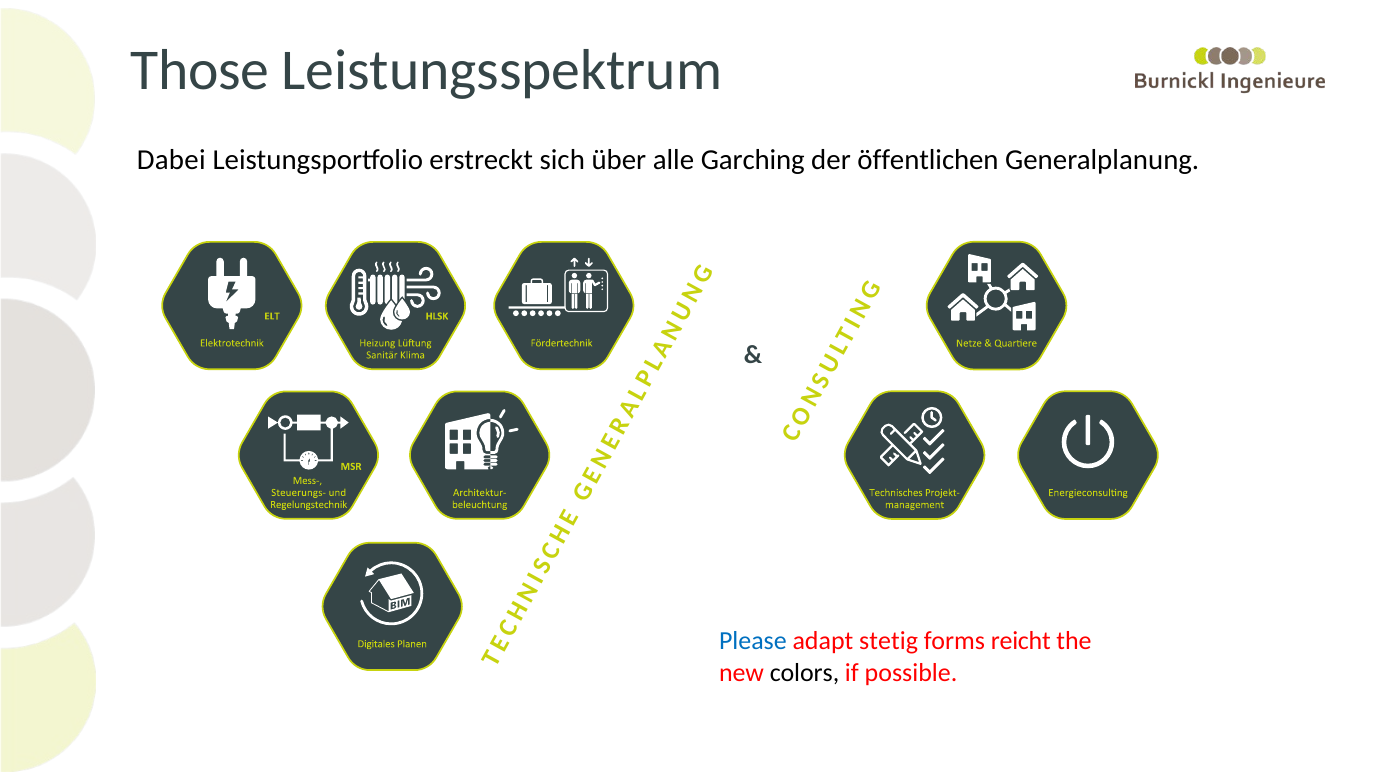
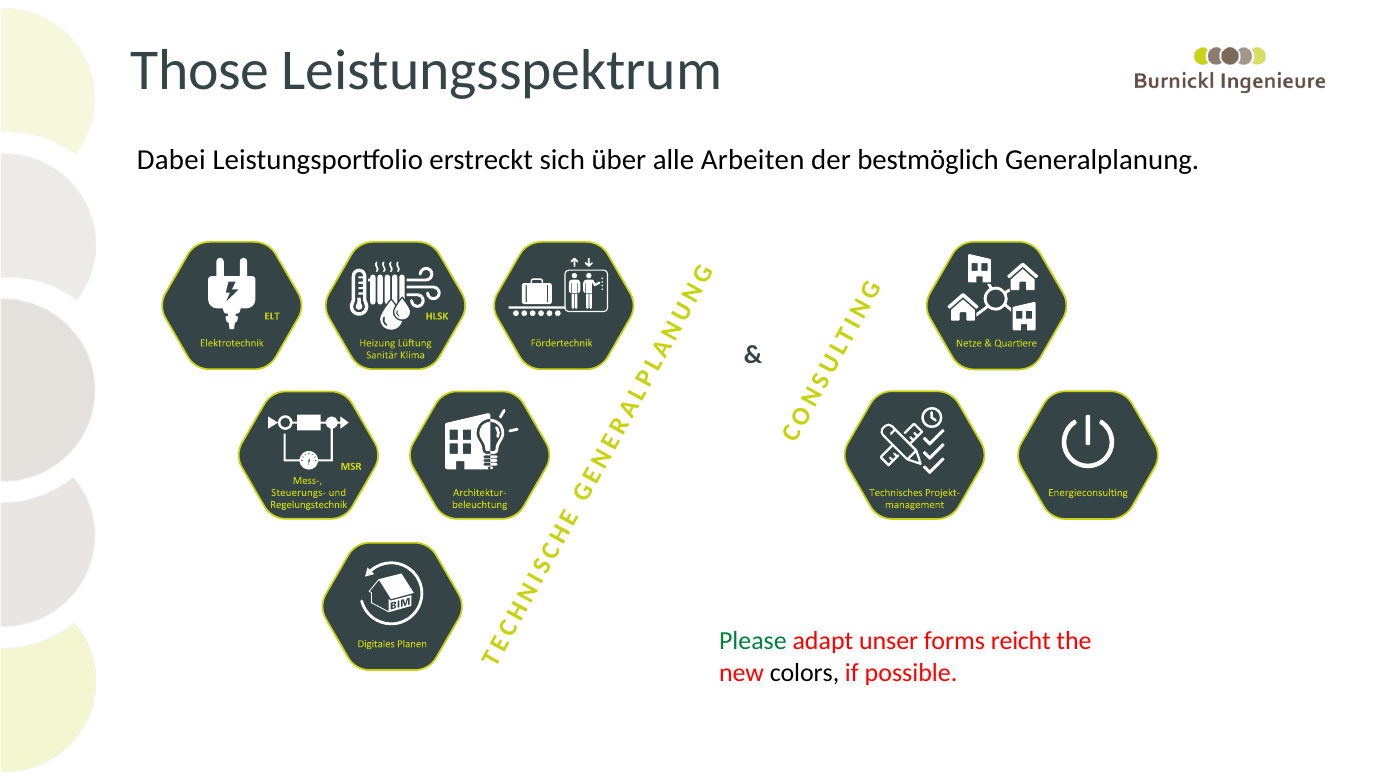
Garching: Garching -> Arbeiten
öffentlichen: öffentlichen -> bestmöglich
Please colour: blue -> green
stetig: stetig -> unser
